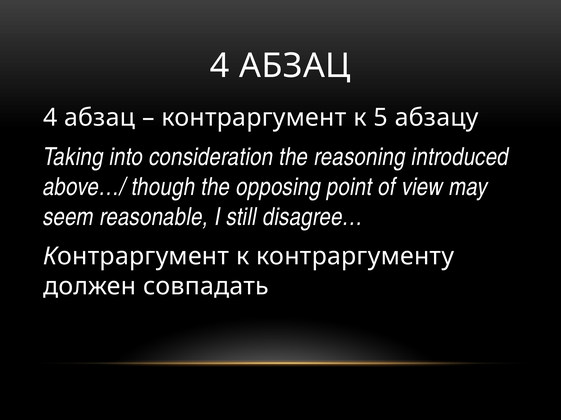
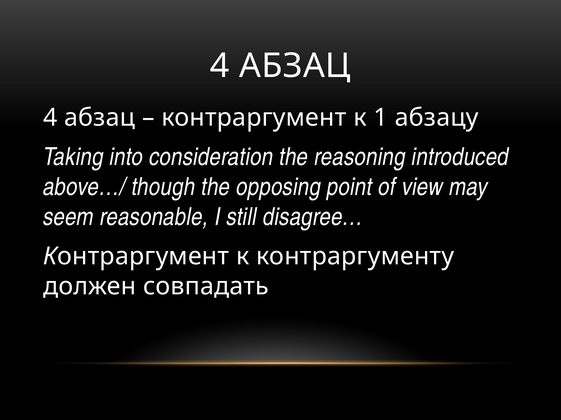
5: 5 -> 1
